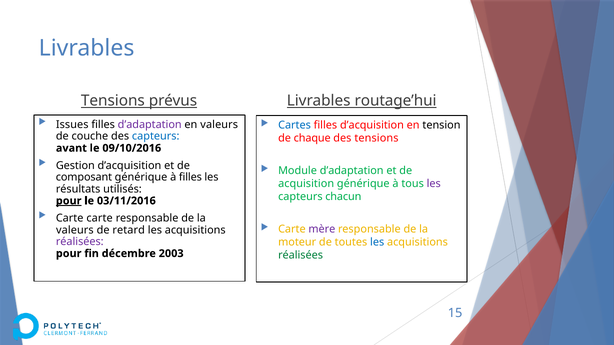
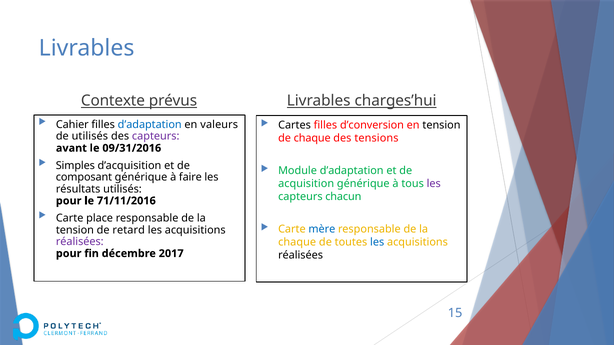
Tensions at (113, 101): Tensions -> Contexte
routage’hui: routage’hui -> charges’hui
Issues: Issues -> Cahier
d’adaptation at (150, 125) colour: purple -> blue
Cartes colour: blue -> black
filles d’acquisition: d’acquisition -> d’conversion
de couche: couche -> utilisés
capteurs at (156, 137) colour: blue -> purple
09/10/2016: 09/10/2016 -> 09/31/2016
Gestion: Gestion -> Simples
à filles: filles -> faire
pour at (69, 201) underline: present -> none
03/11/2016: 03/11/2016 -> 71/11/2016
Carte carte: carte -> place
mère colour: purple -> blue
valeurs at (75, 230): valeurs -> tension
moteur at (297, 243): moteur -> chaque
2003: 2003 -> 2017
réalisées at (301, 256) colour: green -> black
